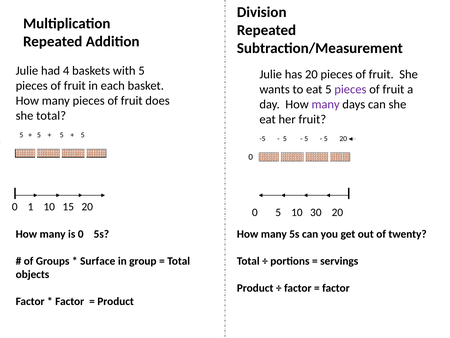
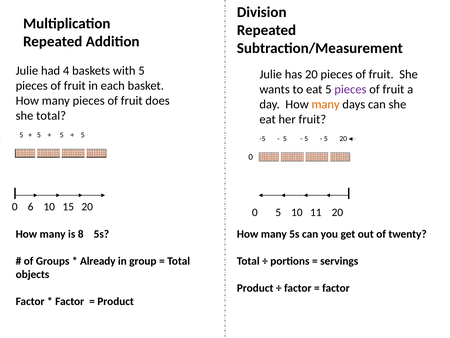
many at (326, 104) colour: purple -> orange
1: 1 -> 6
30: 30 -> 11
is 0: 0 -> 8
Surface: Surface -> Already
